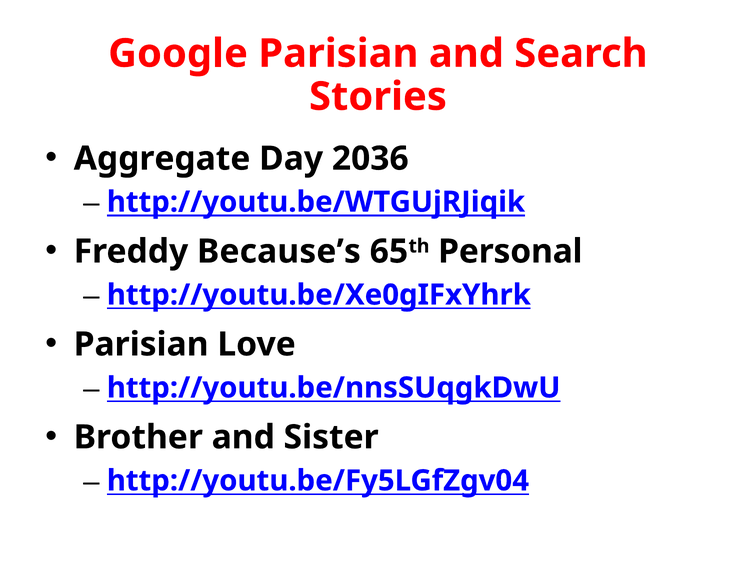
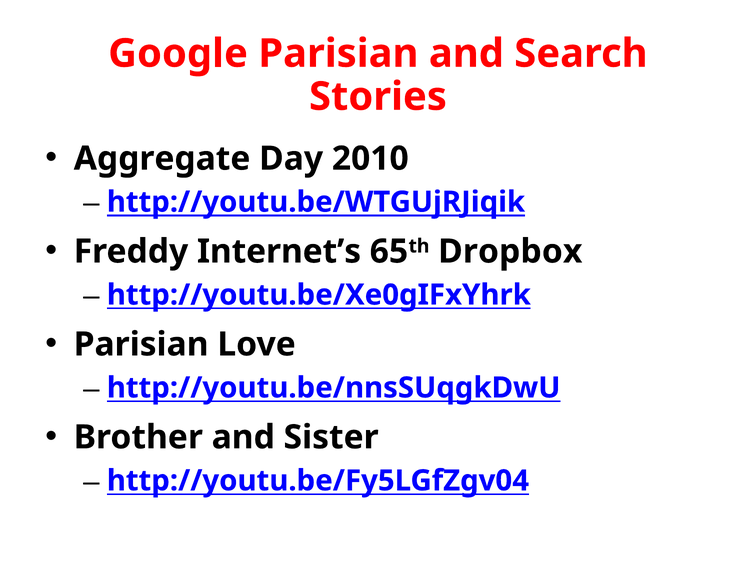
2036: 2036 -> 2010
Because’s: Because’s -> Internet’s
Personal: Personal -> Dropbox
